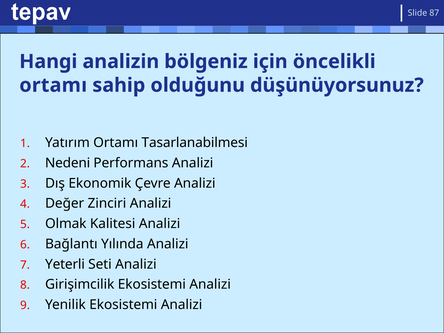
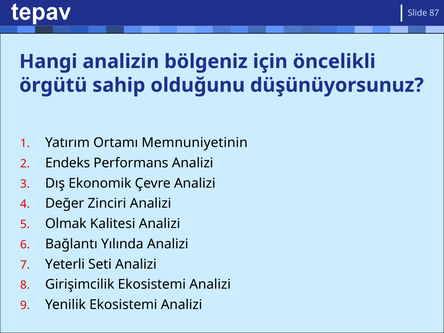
ortamı at (53, 85): ortamı -> örgütü
Tasarlanabilmesi: Tasarlanabilmesi -> Memnuniyetinin
Nedeni: Nedeni -> Endeks
